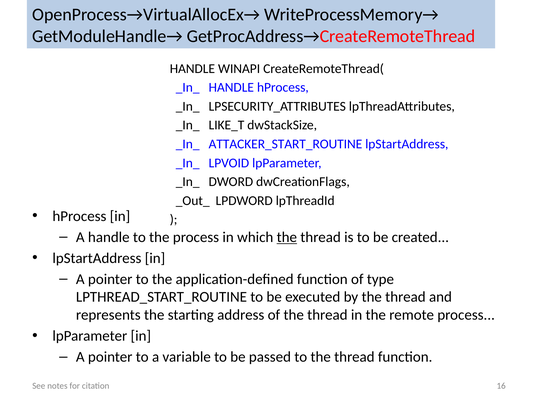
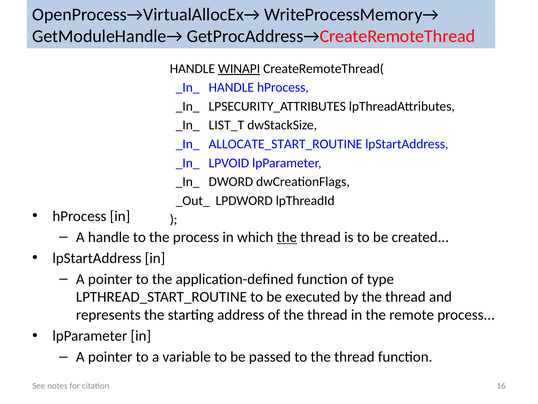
WINAPI underline: none -> present
LIKE_T: LIKE_T -> LIST_T
ATTACKER_START_ROUTINE: ATTACKER_START_ROUTINE -> ALLOCATE_START_ROUTINE
